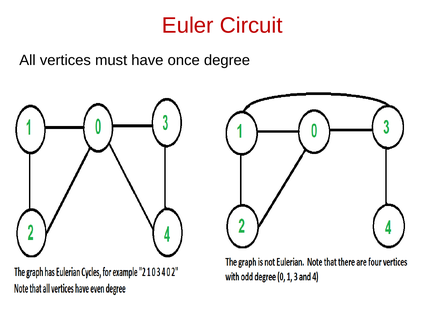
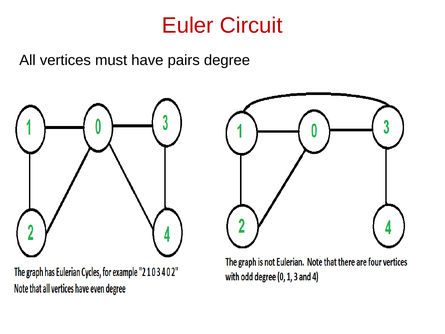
once: once -> pairs
